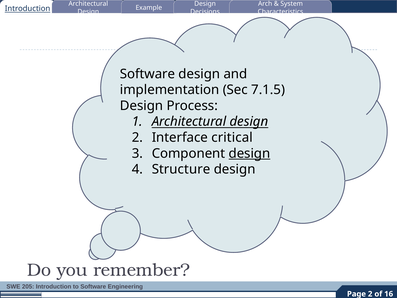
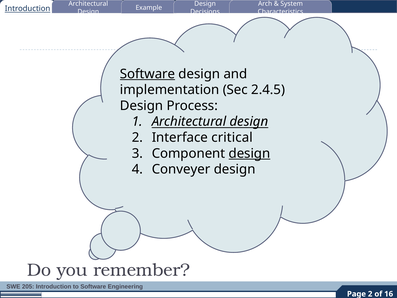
Software at (148, 74) underline: none -> present
7.1.5: 7.1.5 -> 2.4.5
Structure: Structure -> Conveyer
